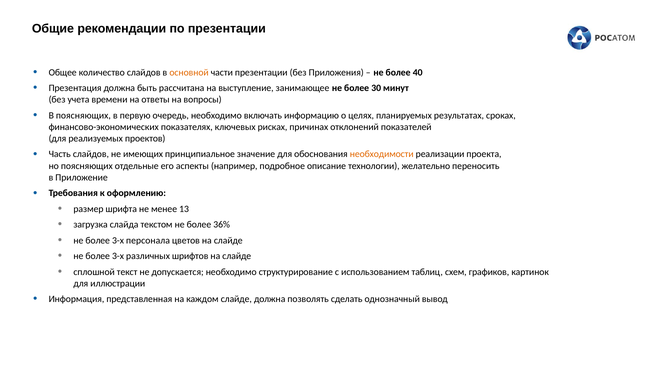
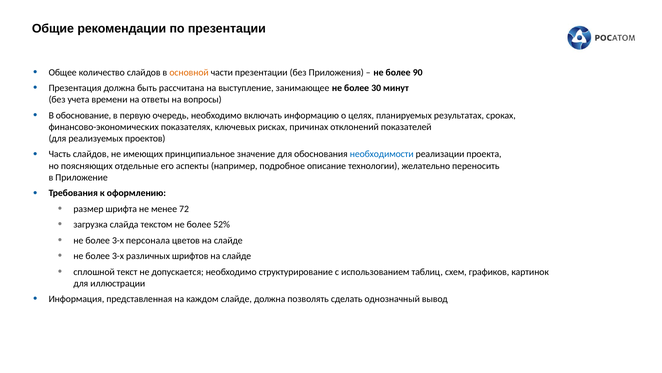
40: 40 -> 90
В поясняющих: поясняющих -> обоснование
необходимости colour: orange -> blue
13: 13 -> 72
36%: 36% -> 52%
